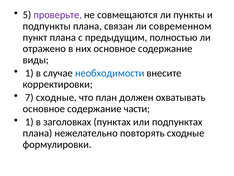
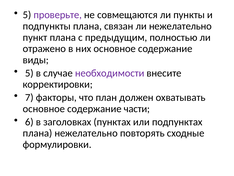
ли современном: современном -> нежелательно
1 at (29, 73): 1 -> 5
необходимости colour: blue -> purple
7 сходные: сходные -> факторы
1 at (29, 122): 1 -> 6
